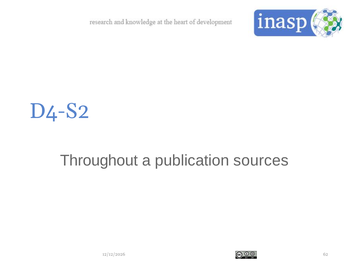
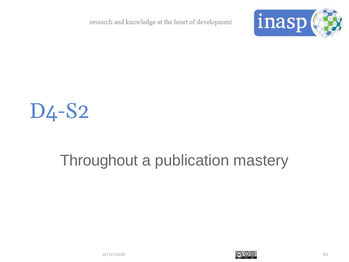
sources: sources -> mastery
